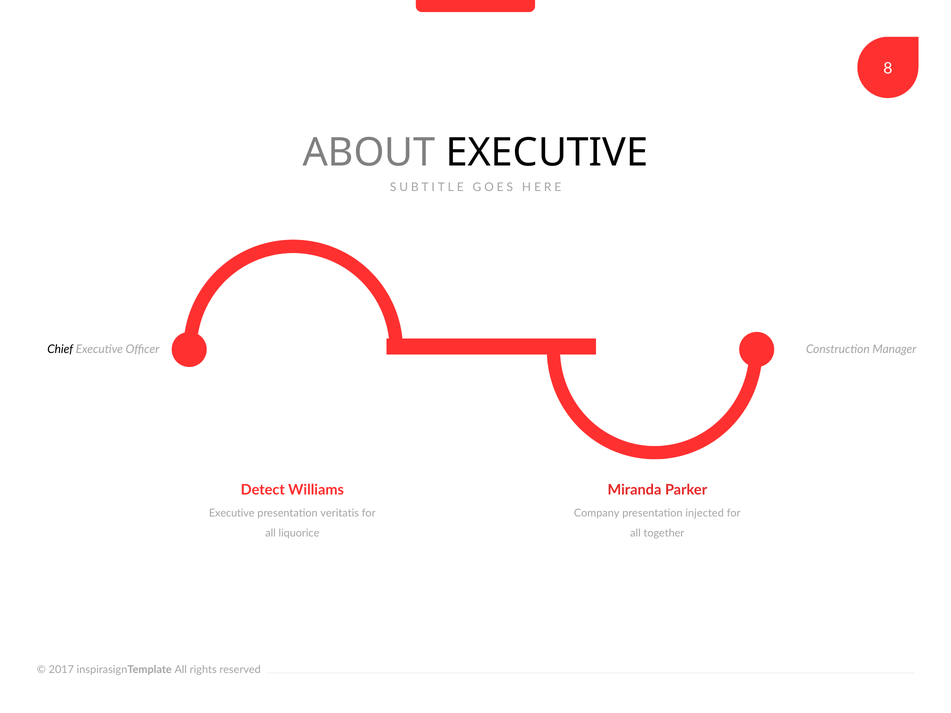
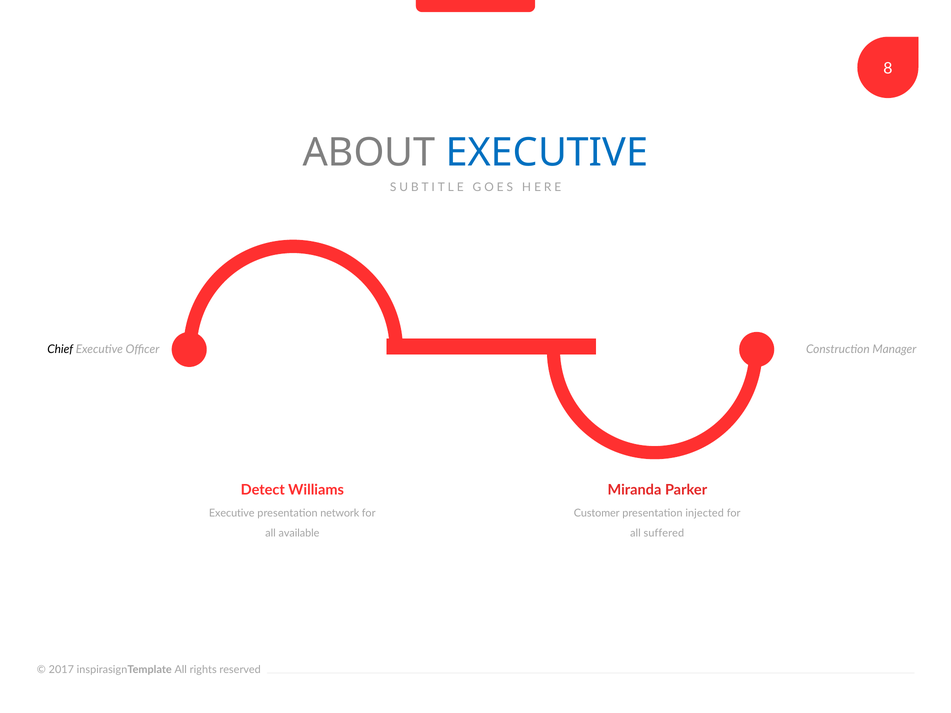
EXECUTIVE at (547, 153) colour: black -> blue
veritatis: veritatis -> network
Company: Company -> Customer
liquorice: liquorice -> available
together: together -> suffered
